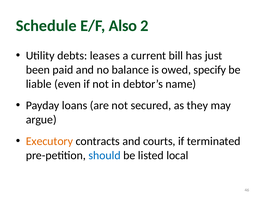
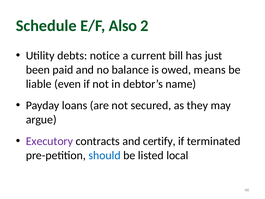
leases: leases -> notice
specify: specify -> means
Executory colour: orange -> purple
courts: courts -> certify
